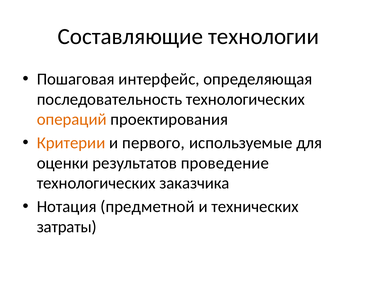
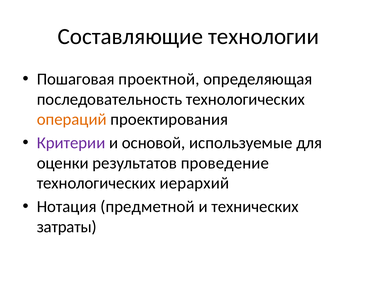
интерфейс: интерфейс -> проектной
Критерии colour: orange -> purple
первого: первого -> основой
заказчика: заказчика -> иерархий
